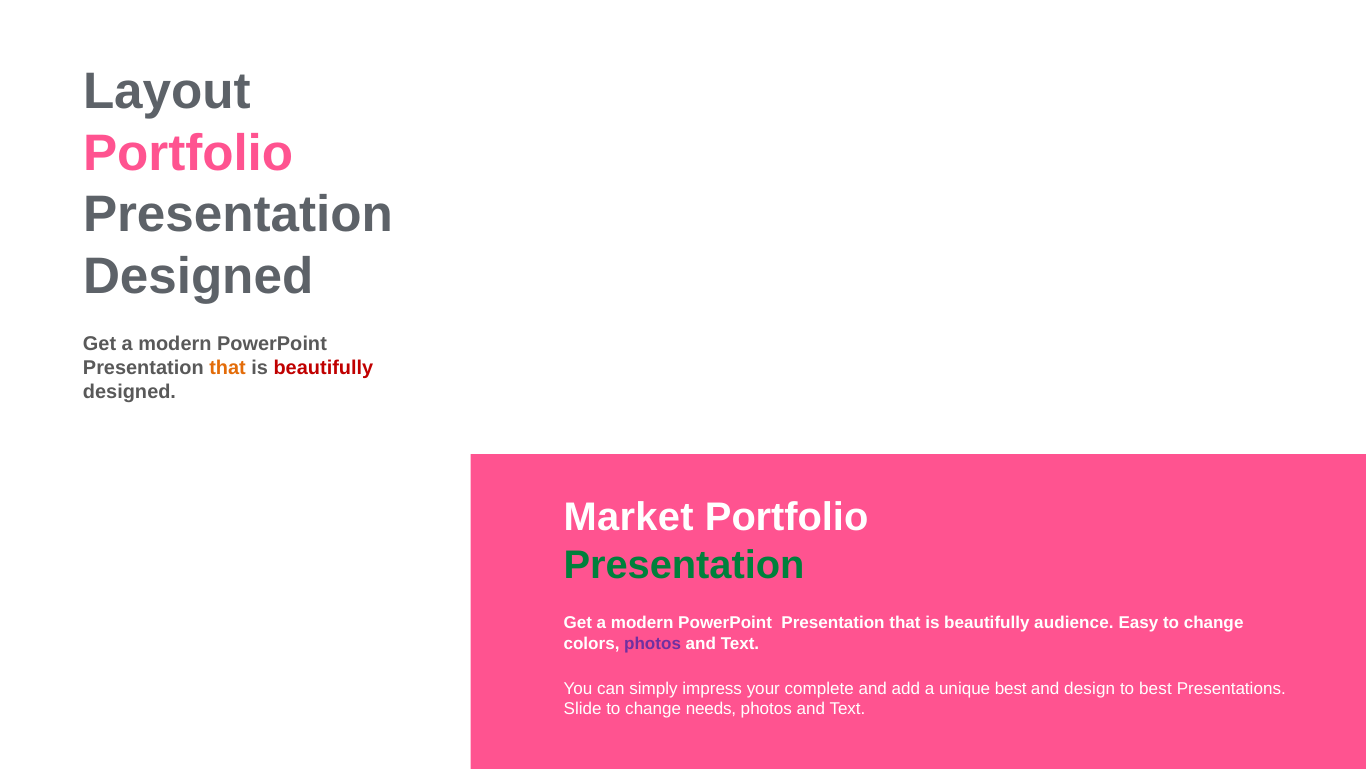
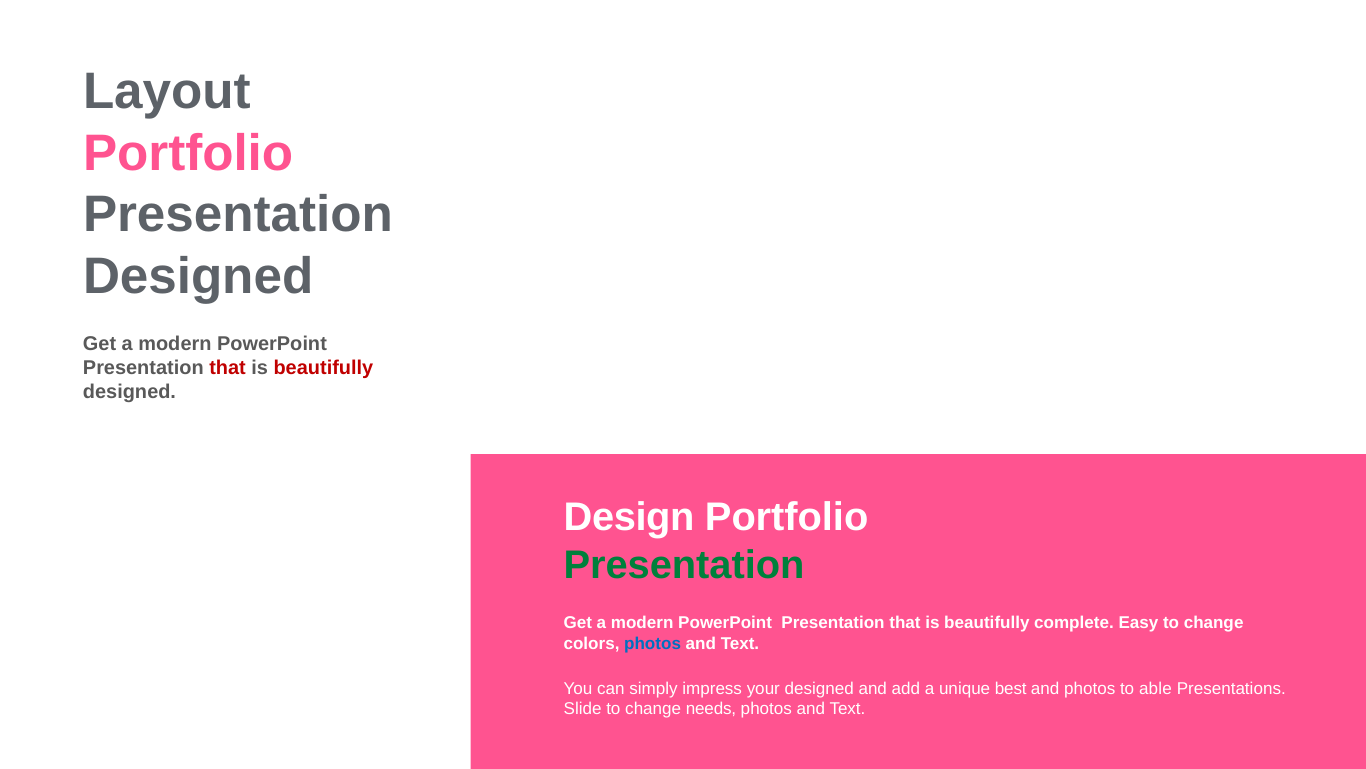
that at (228, 367) colour: orange -> red
Market: Market -> Design
audience: audience -> complete
photos at (653, 643) colour: purple -> blue
your complete: complete -> designed
and design: design -> photos
to best: best -> able
